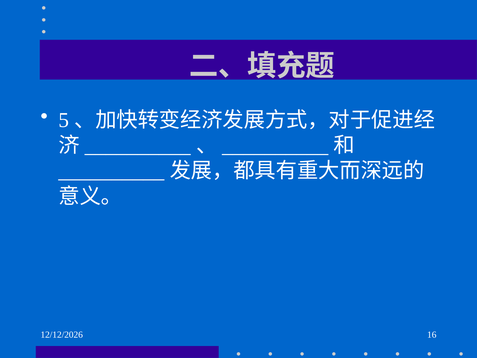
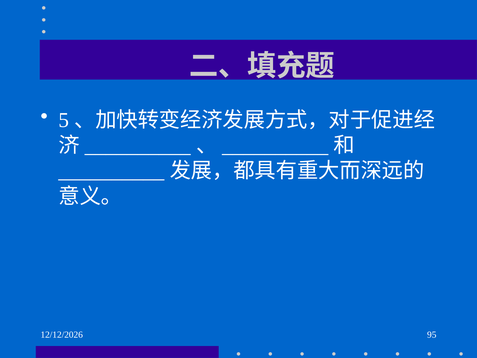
16: 16 -> 95
